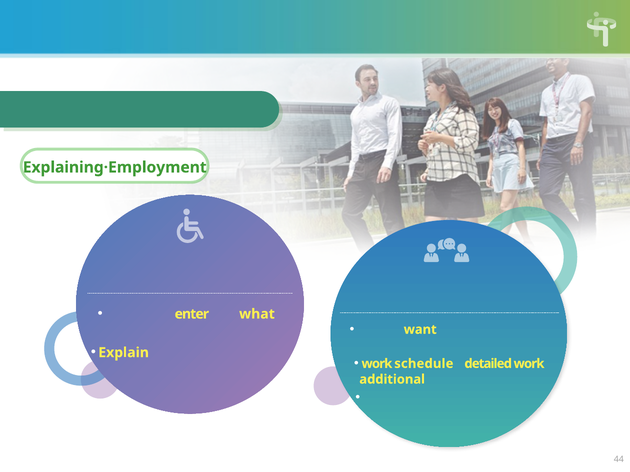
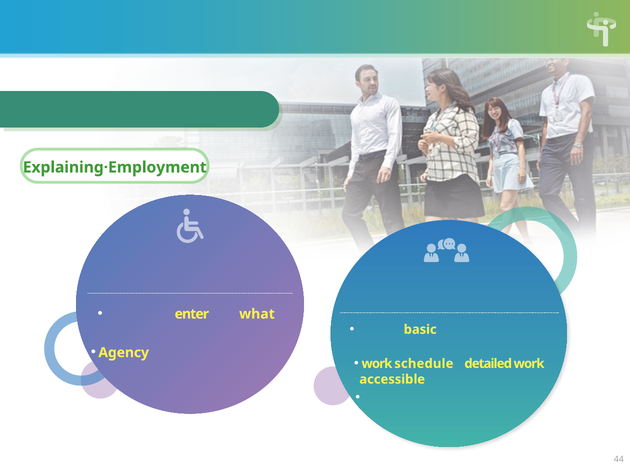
want: want -> basic
Explain: Explain -> Agency
additional: additional -> accessible
